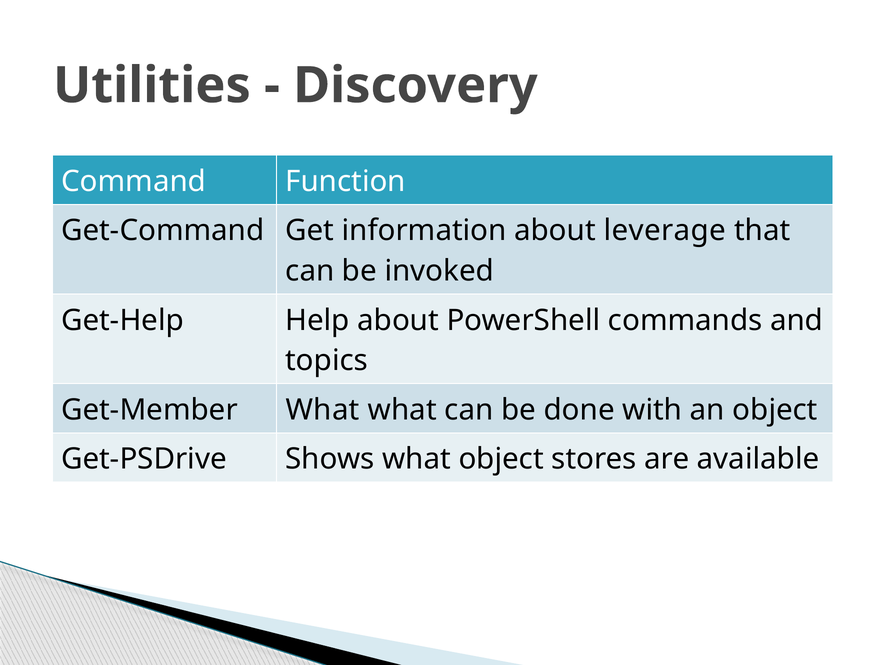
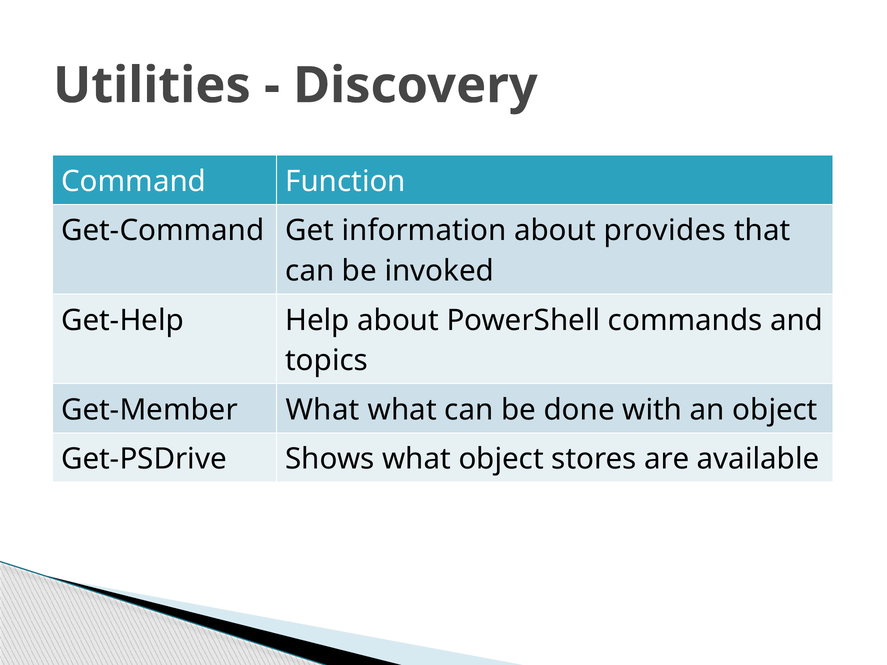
leverage: leverage -> provides
